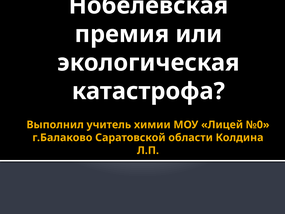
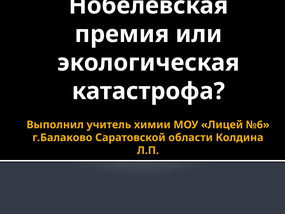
№0: №0 -> №6
